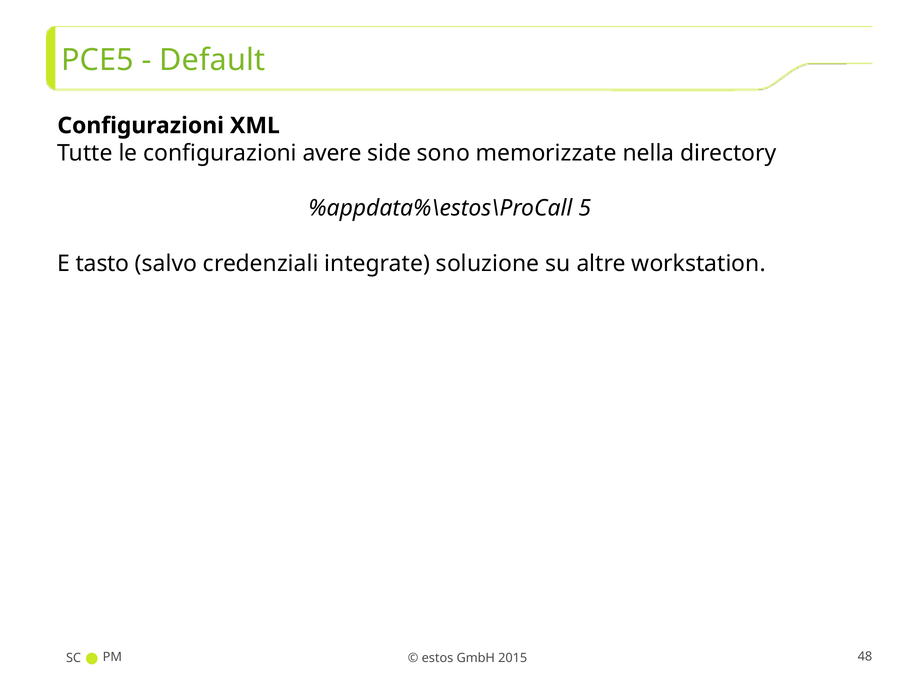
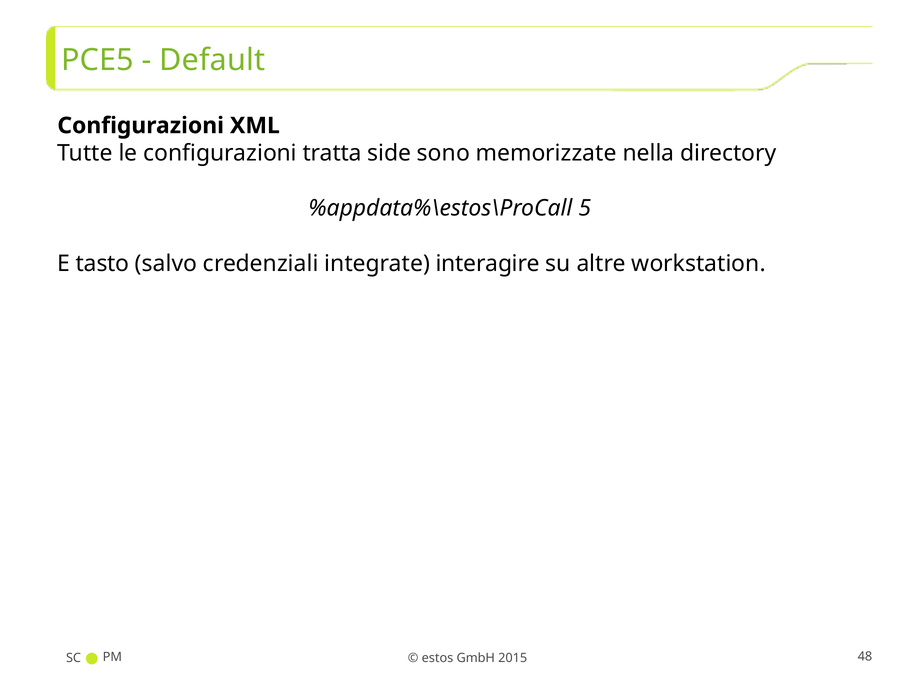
avere: avere -> tratta
soluzione: soluzione -> interagire
